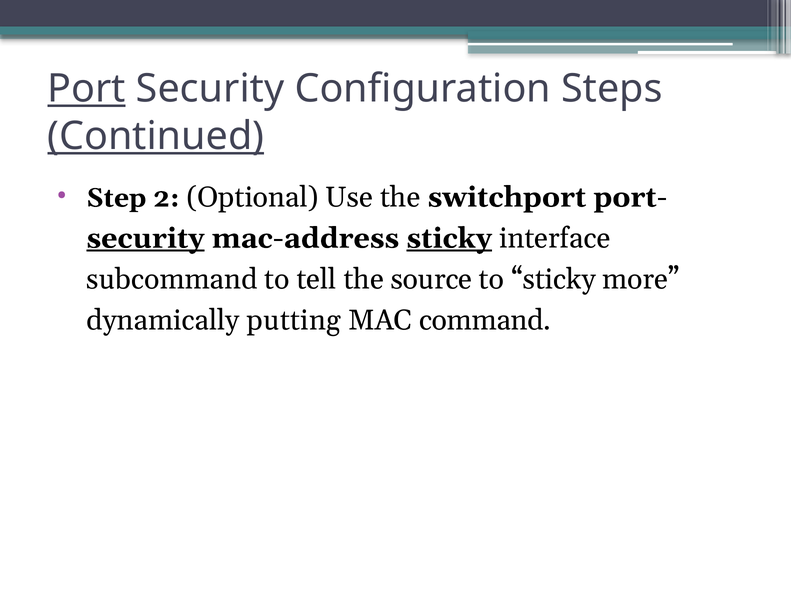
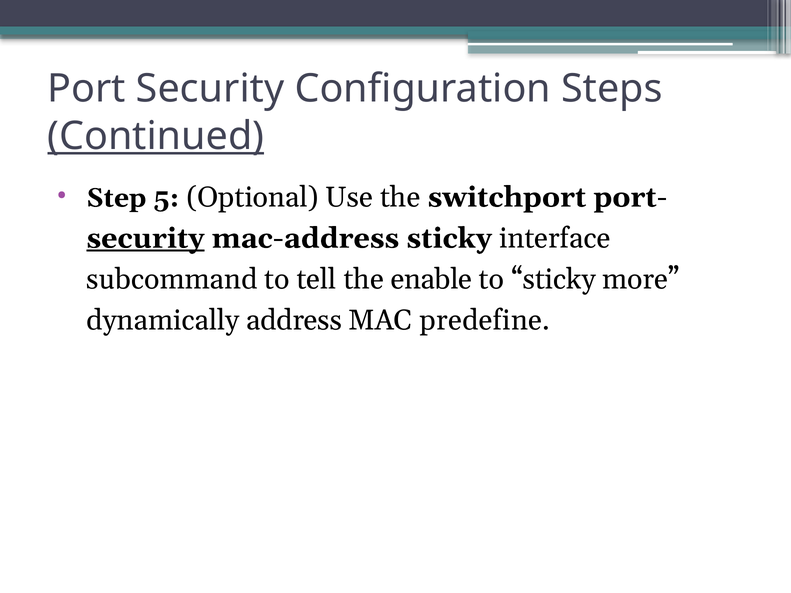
Port underline: present -> none
2: 2 -> 5
sticky at (449, 238) underline: present -> none
source: source -> enable
putting: putting -> address
command: command -> predefine
